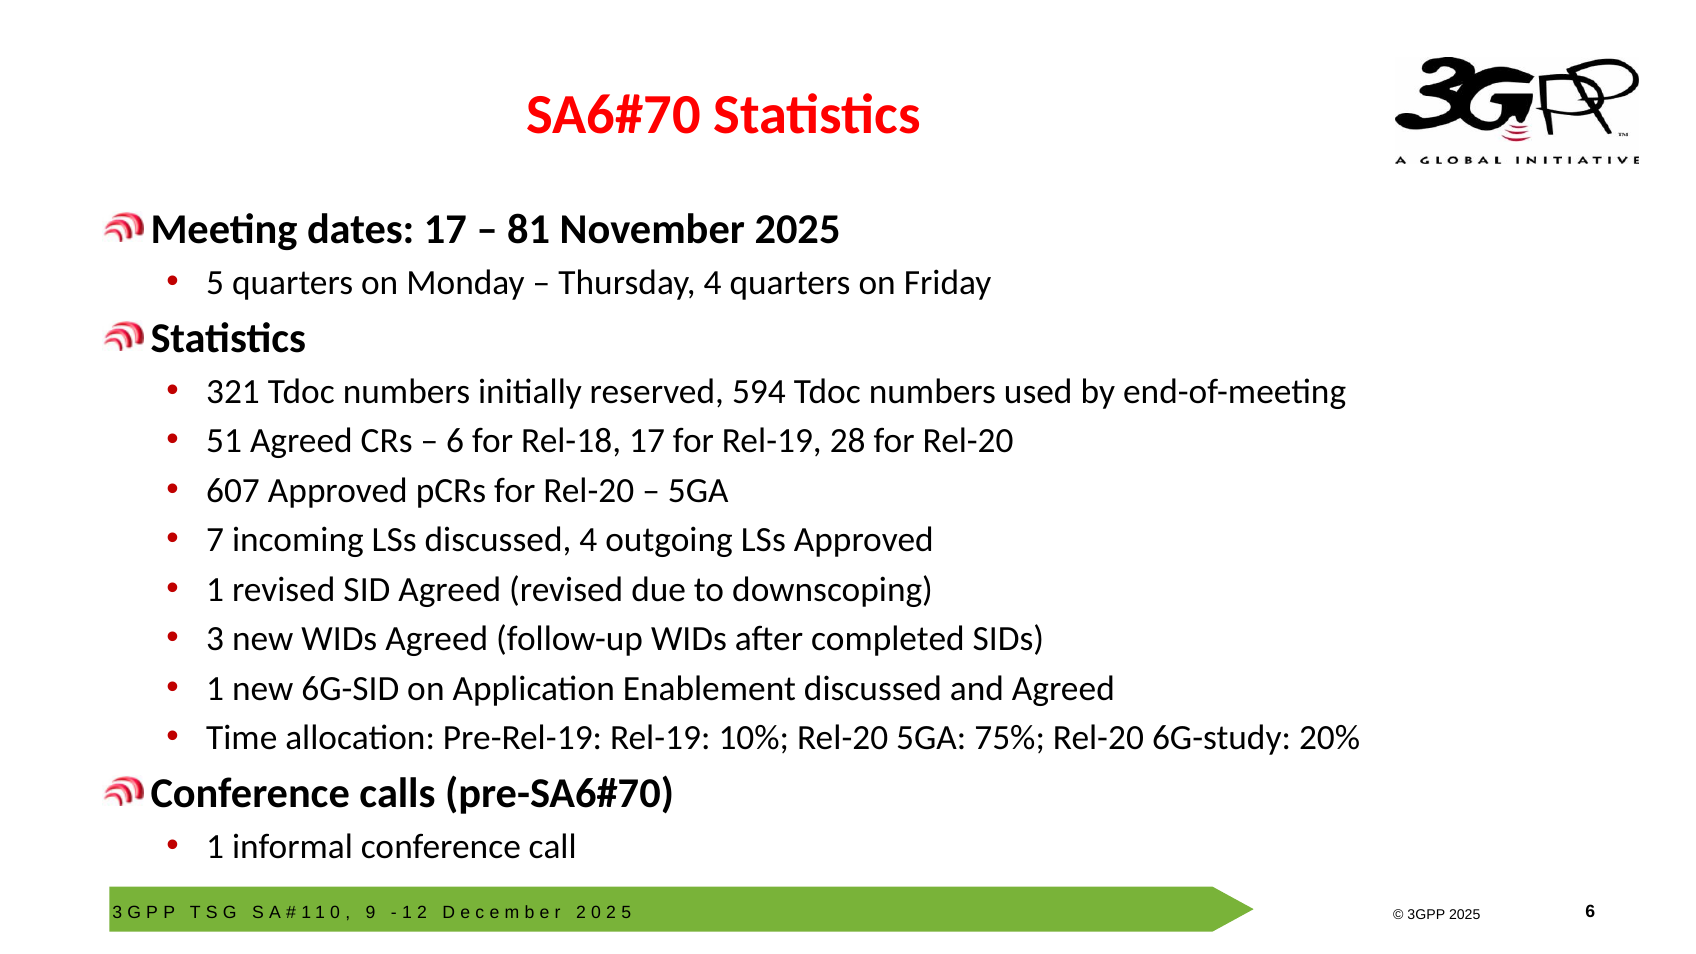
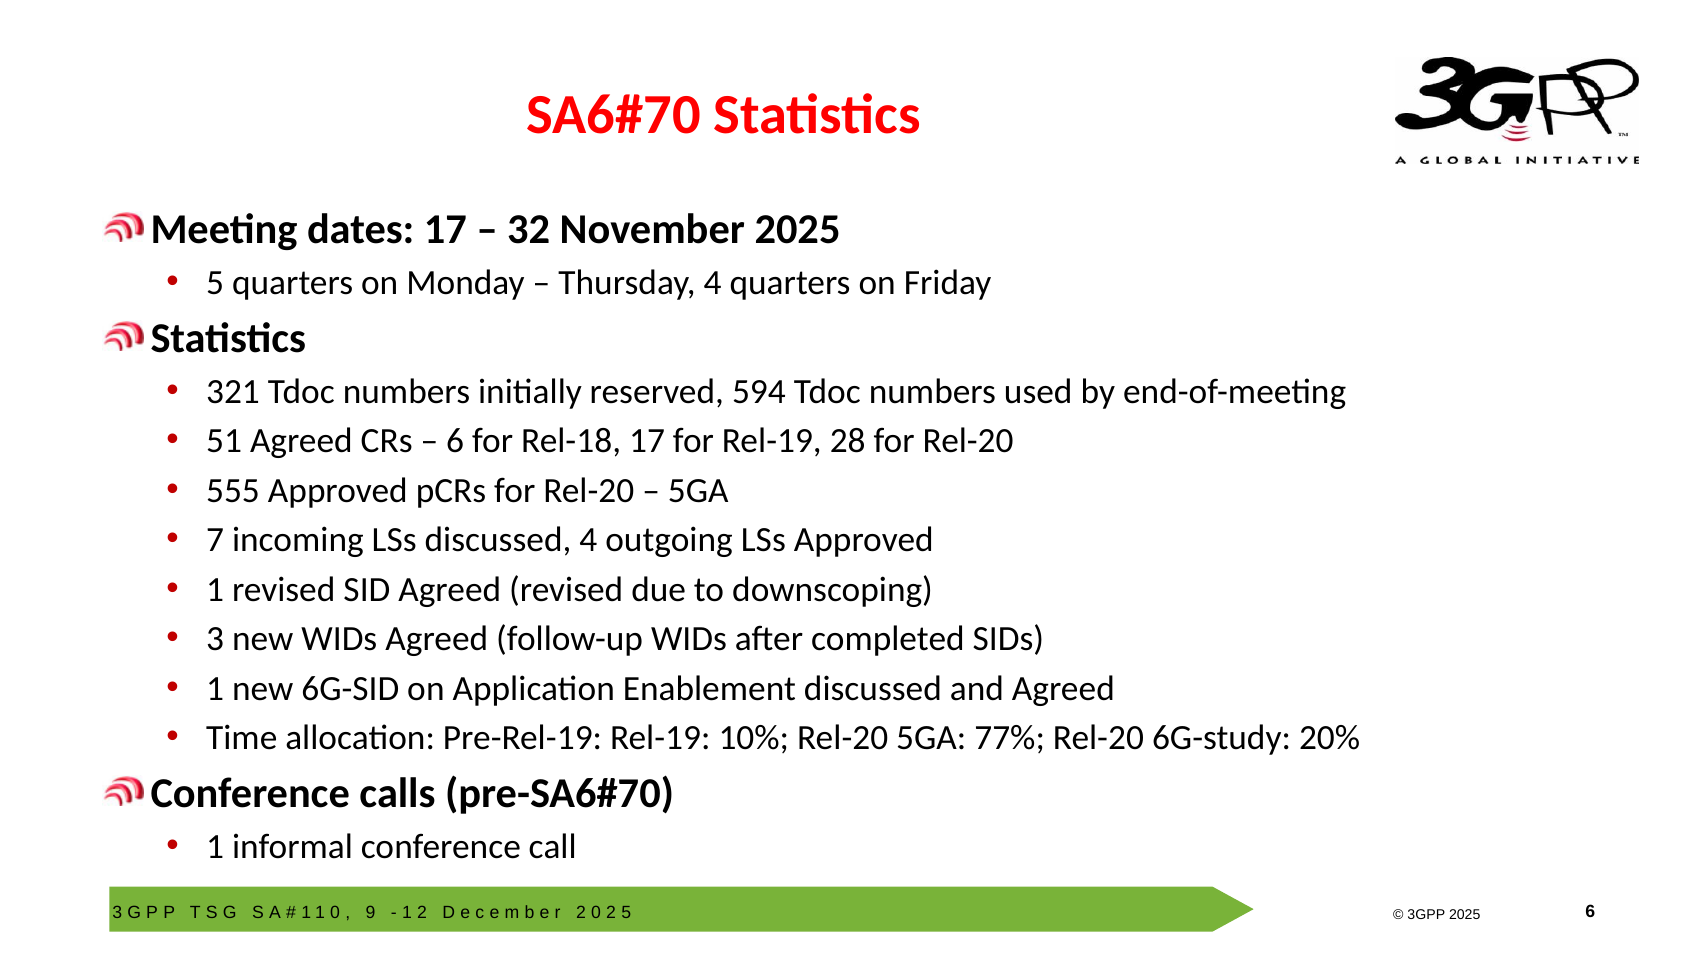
81: 81 -> 32
607: 607 -> 555
75%: 75% -> 77%
